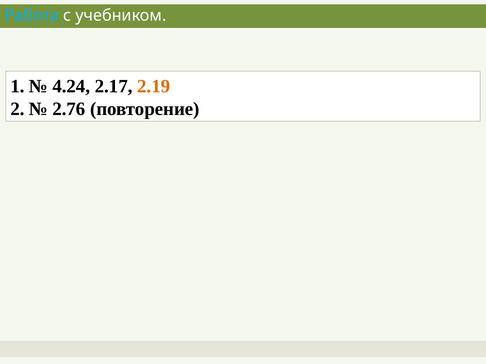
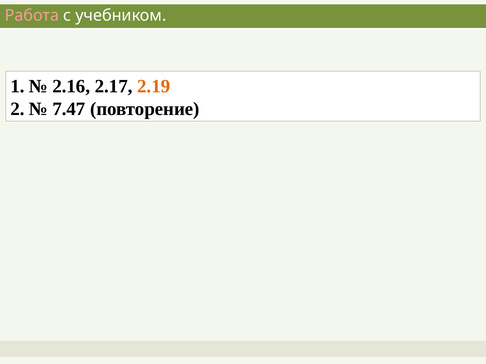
Работа colour: light blue -> pink
4.24: 4.24 -> 2.16
2.76: 2.76 -> 7.47
